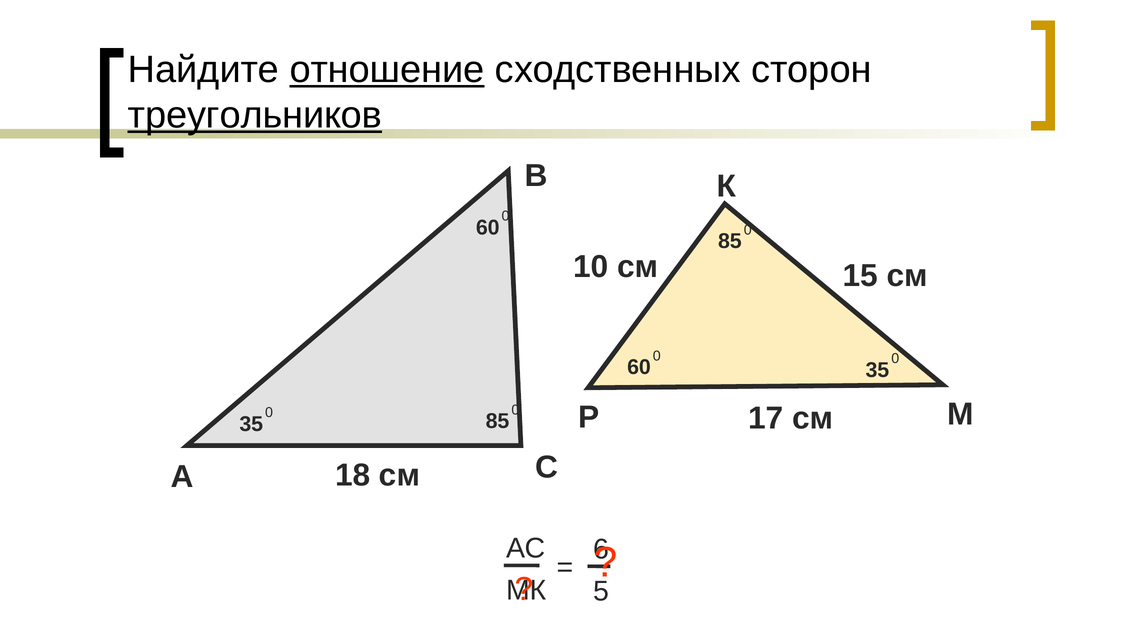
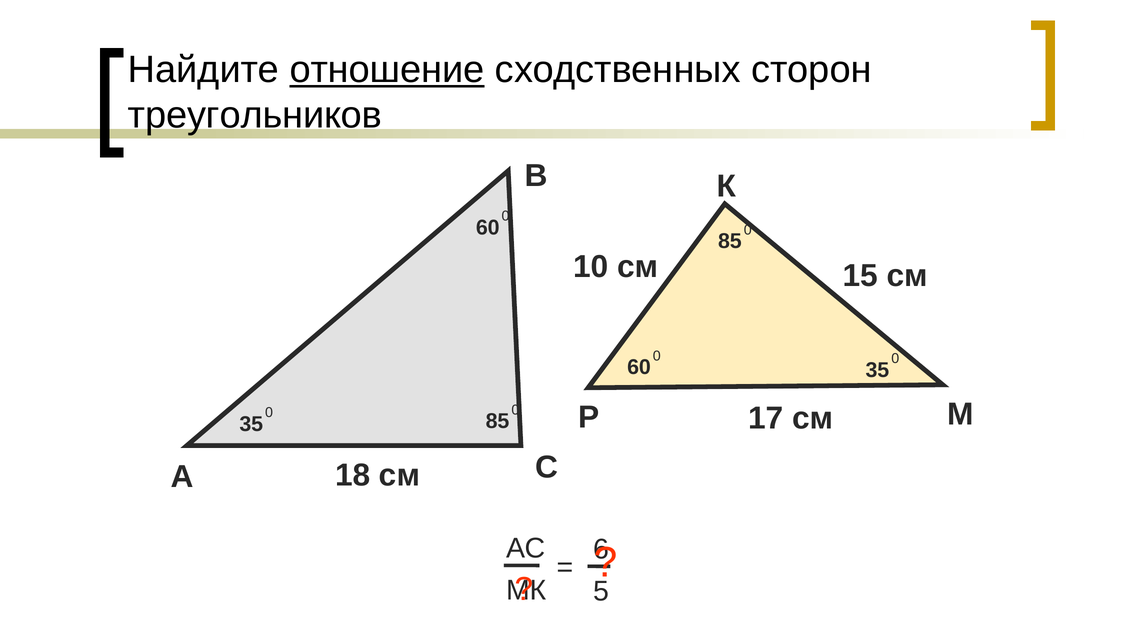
треугольников underline: present -> none
